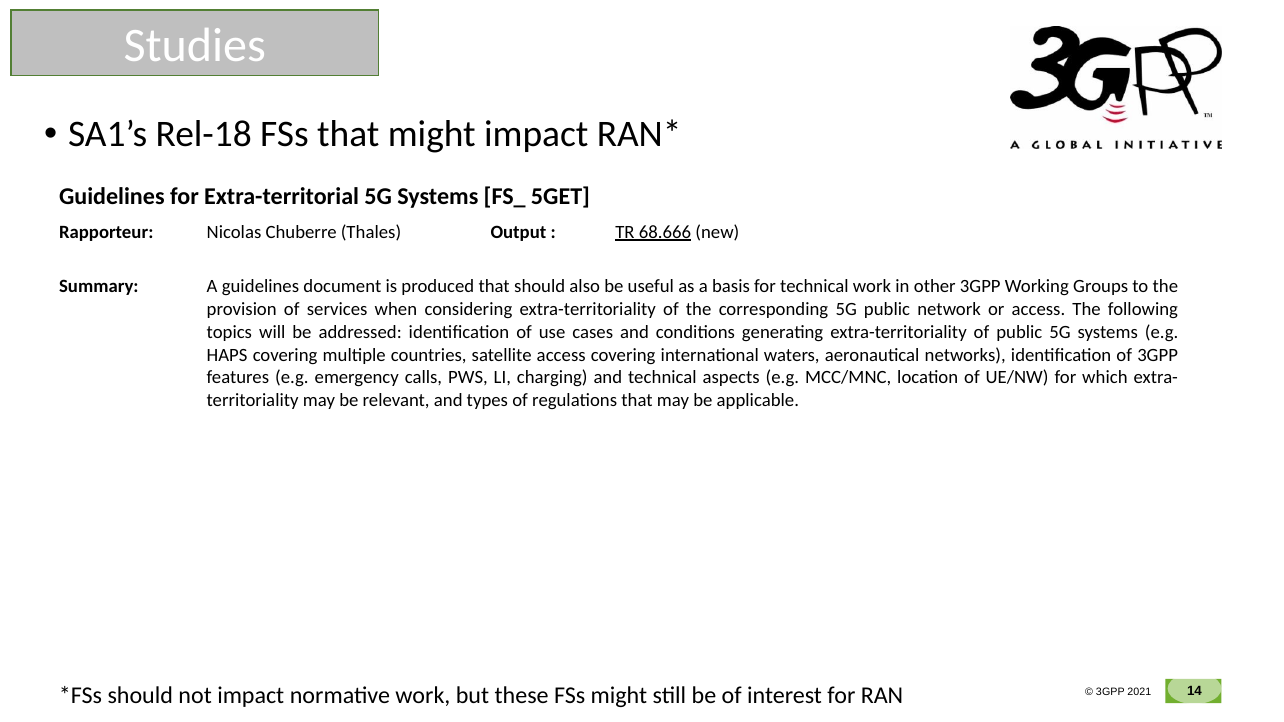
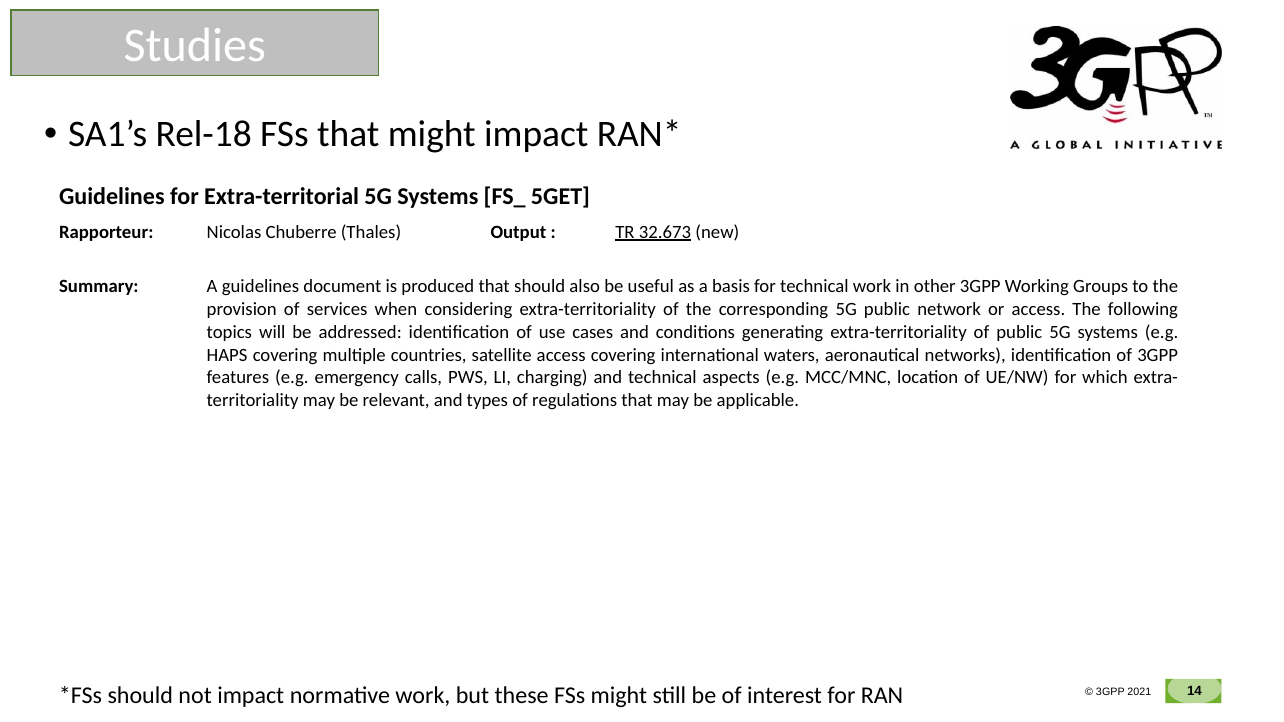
68.666: 68.666 -> 32.673
